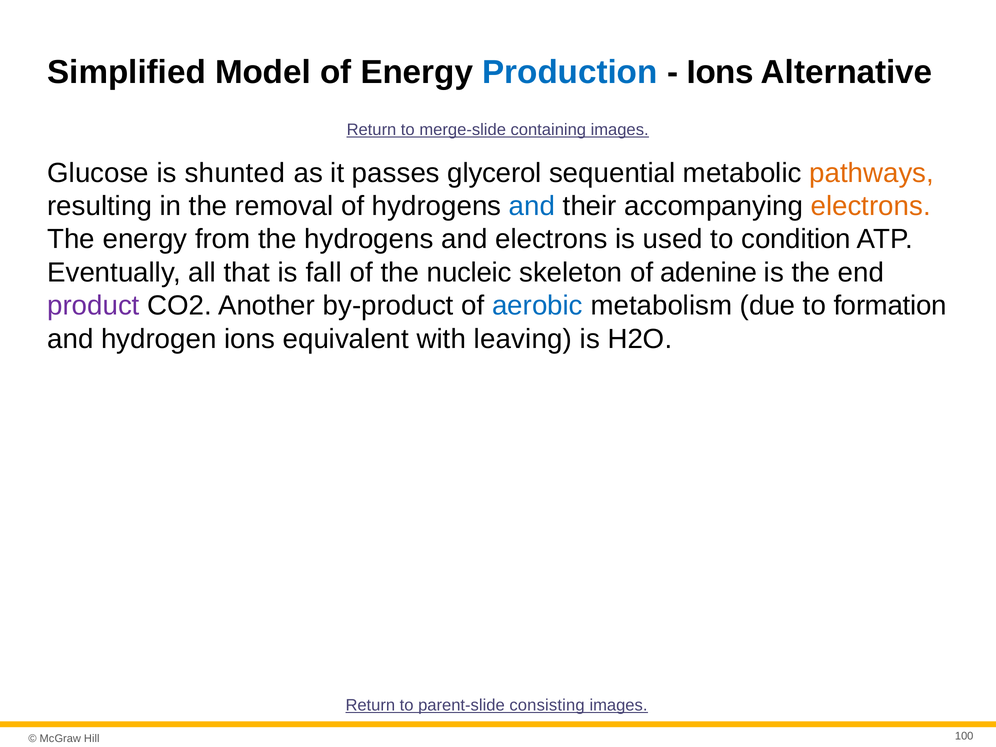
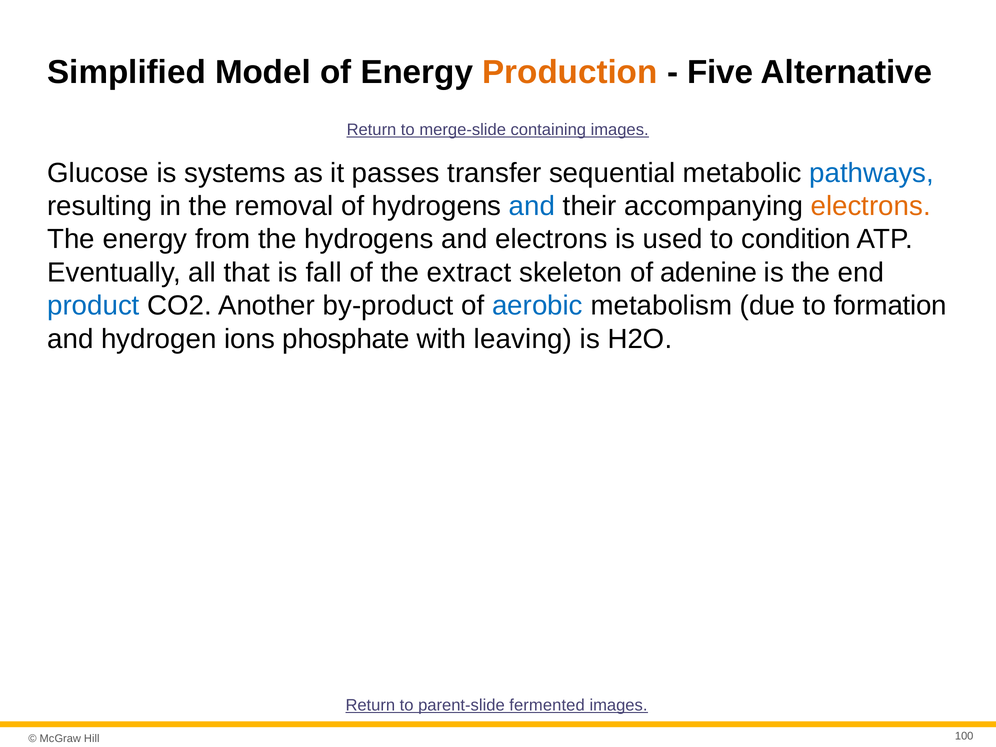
Production colour: blue -> orange
Ions at (720, 72): Ions -> Five
shunted: shunted -> systems
glycerol: glycerol -> transfer
pathways colour: orange -> blue
nucleic: nucleic -> extract
product colour: purple -> blue
equivalent: equivalent -> phosphate
consisting: consisting -> fermented
